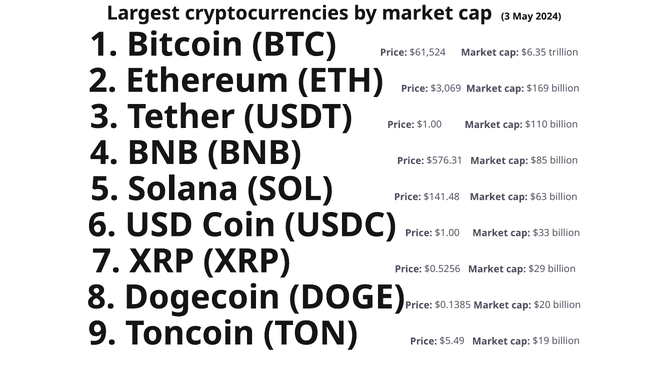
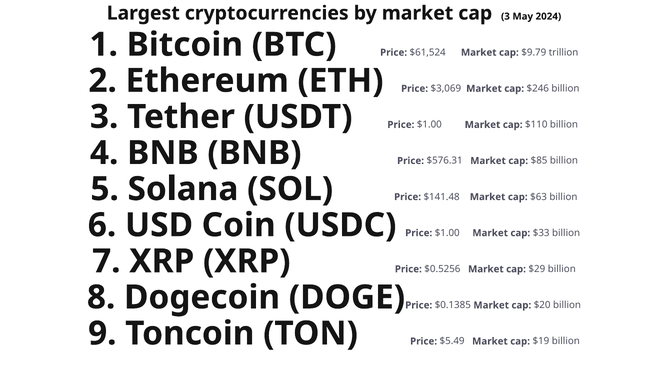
$6.35: $6.35 -> $9.79
$169: $169 -> $246
